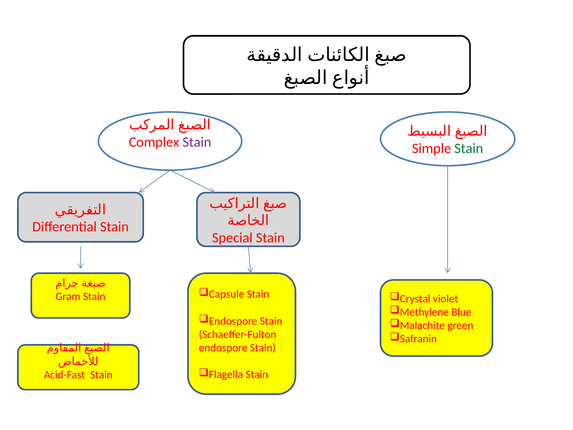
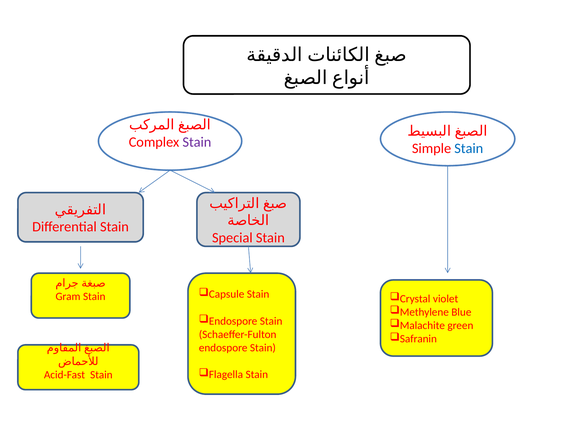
Stain at (469, 148) colour: green -> blue
